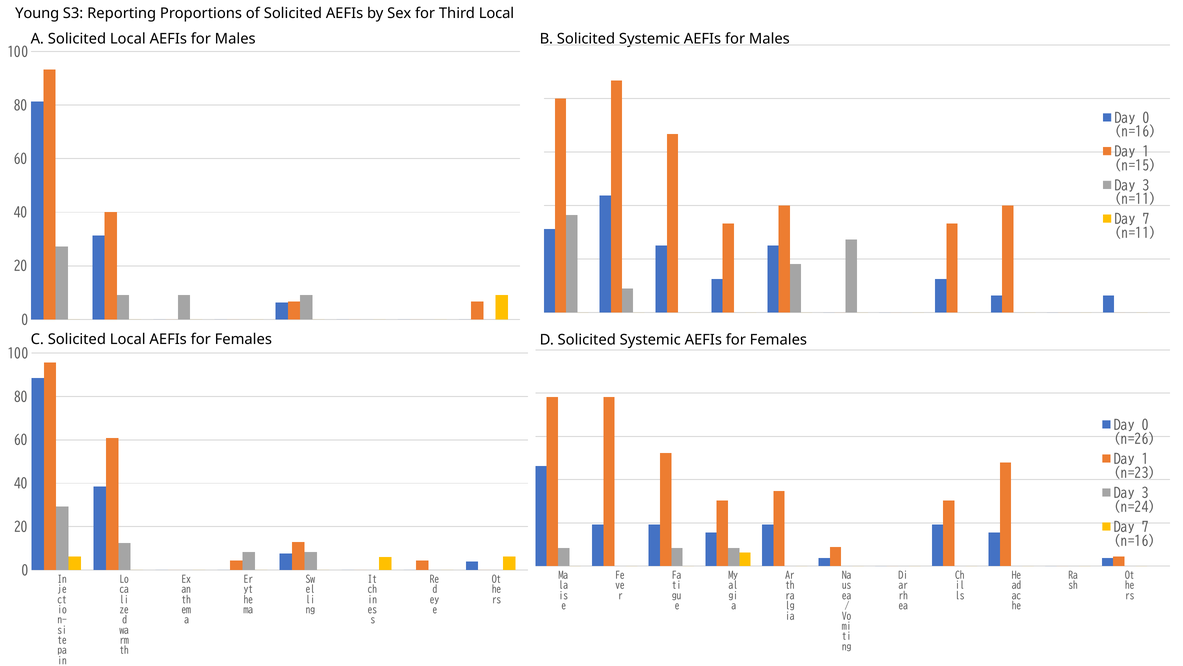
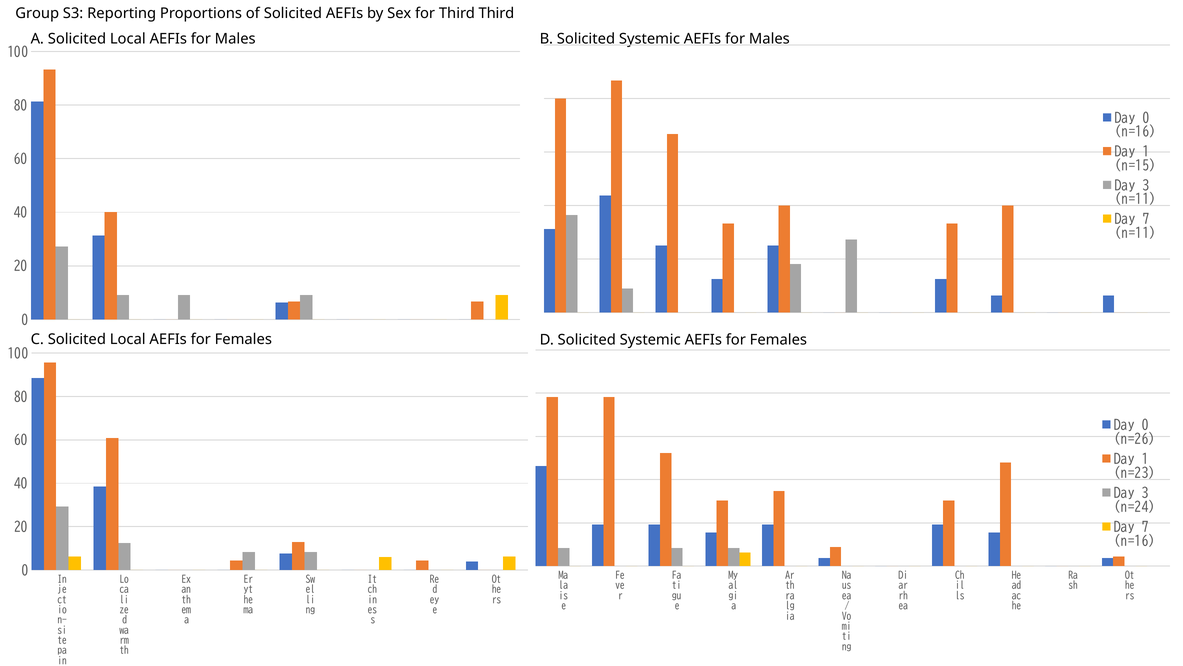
Young: Young -> Group
Third Local: Local -> Third
